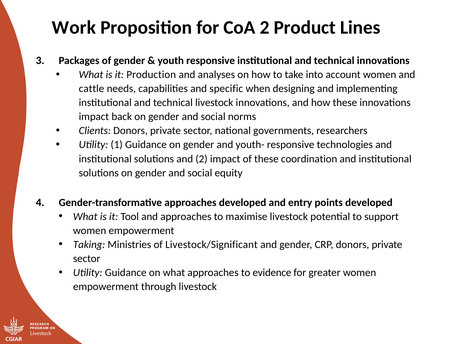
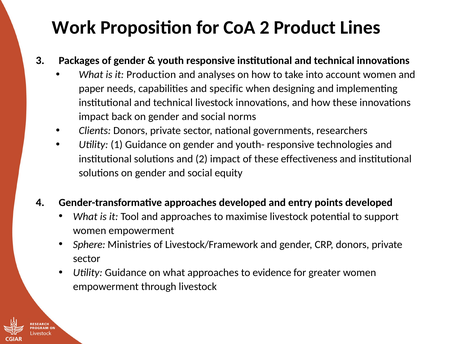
cattle: cattle -> paper
coordination: coordination -> effectiveness
Taking: Taking -> Sphere
Livestock/Significant: Livestock/Significant -> Livestock/Framework
